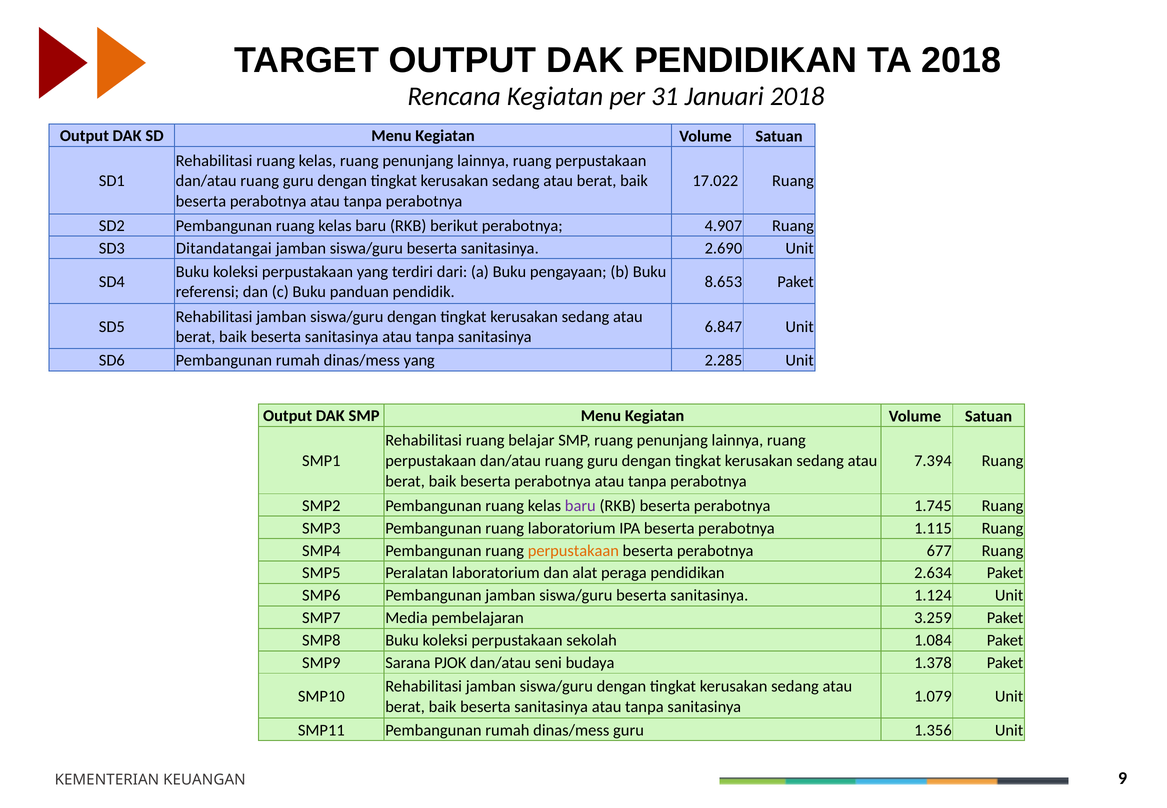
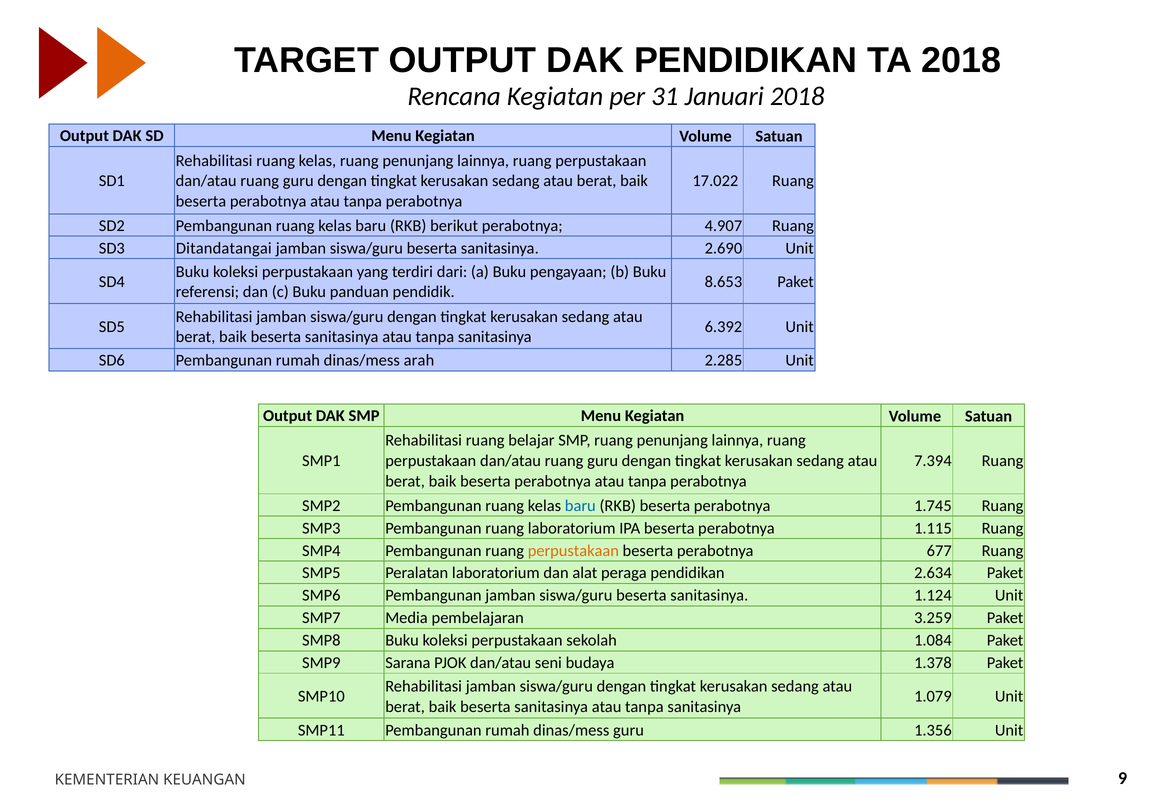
6.847: 6.847 -> 6.392
dinas/mess yang: yang -> arah
baru at (580, 506) colour: purple -> blue
